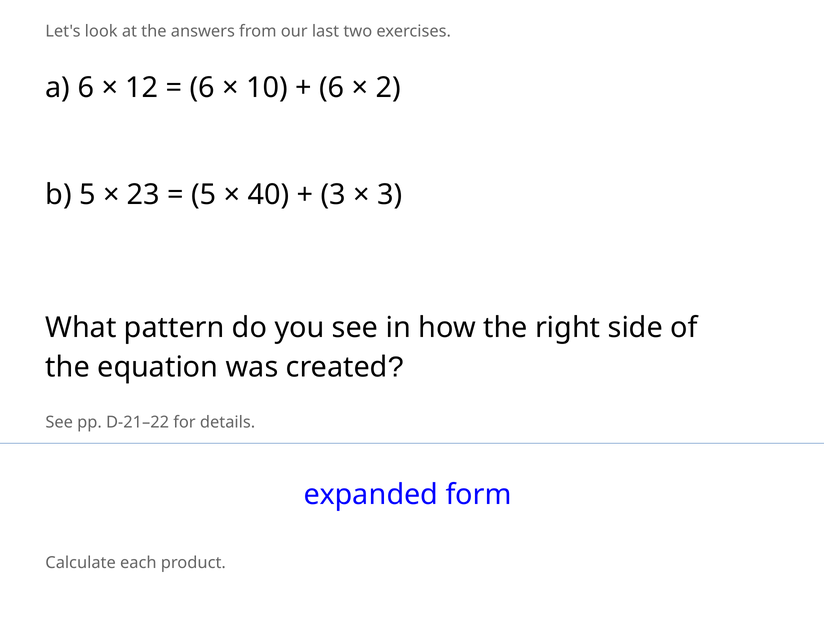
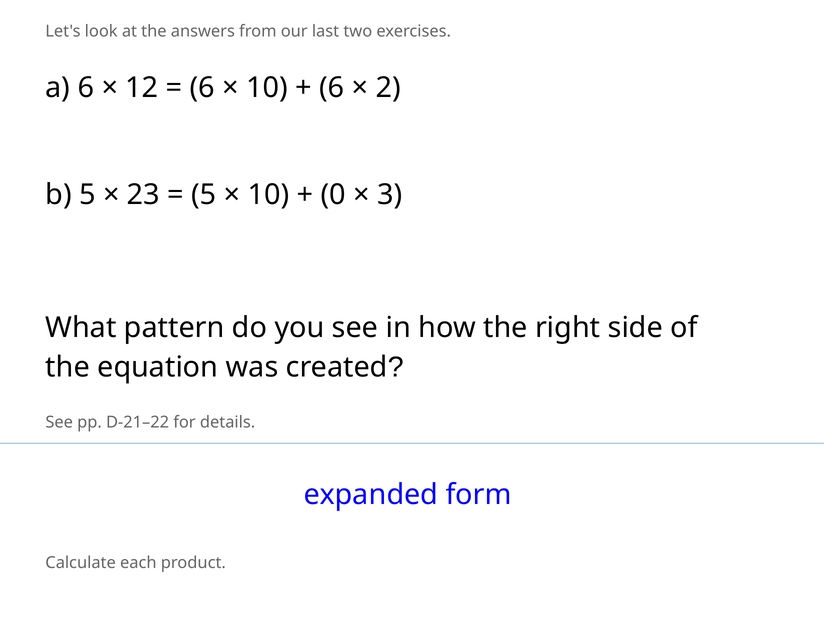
40 at (269, 195): 40 -> 10
3 at (333, 195): 3 -> 0
